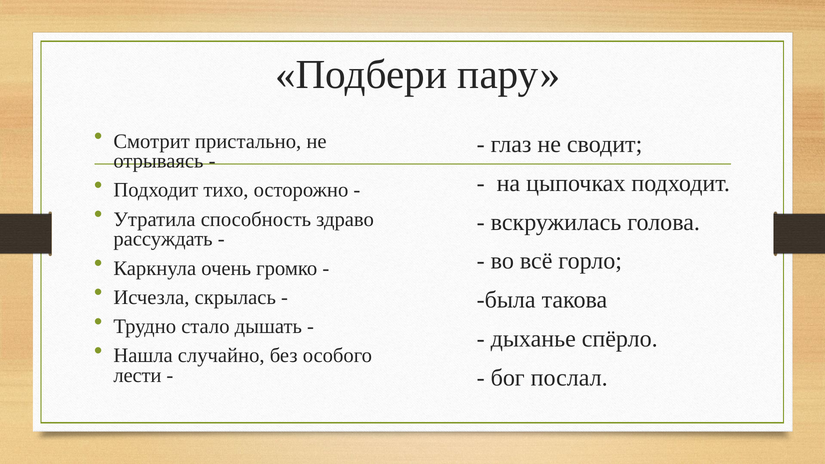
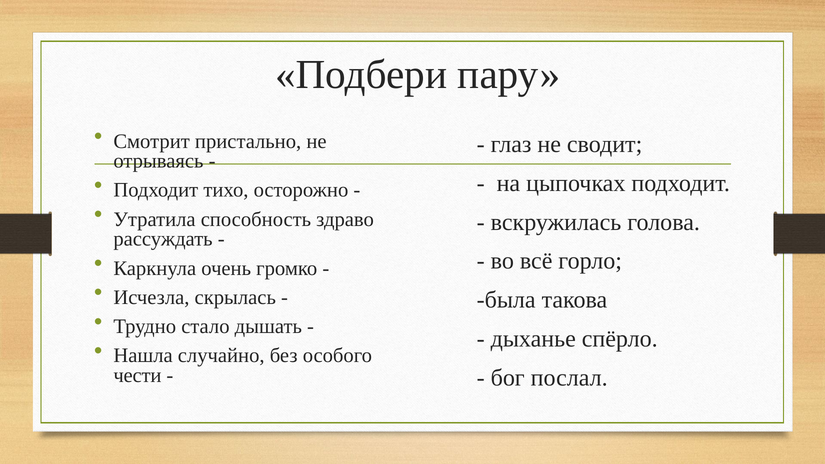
лести: лести -> чести
